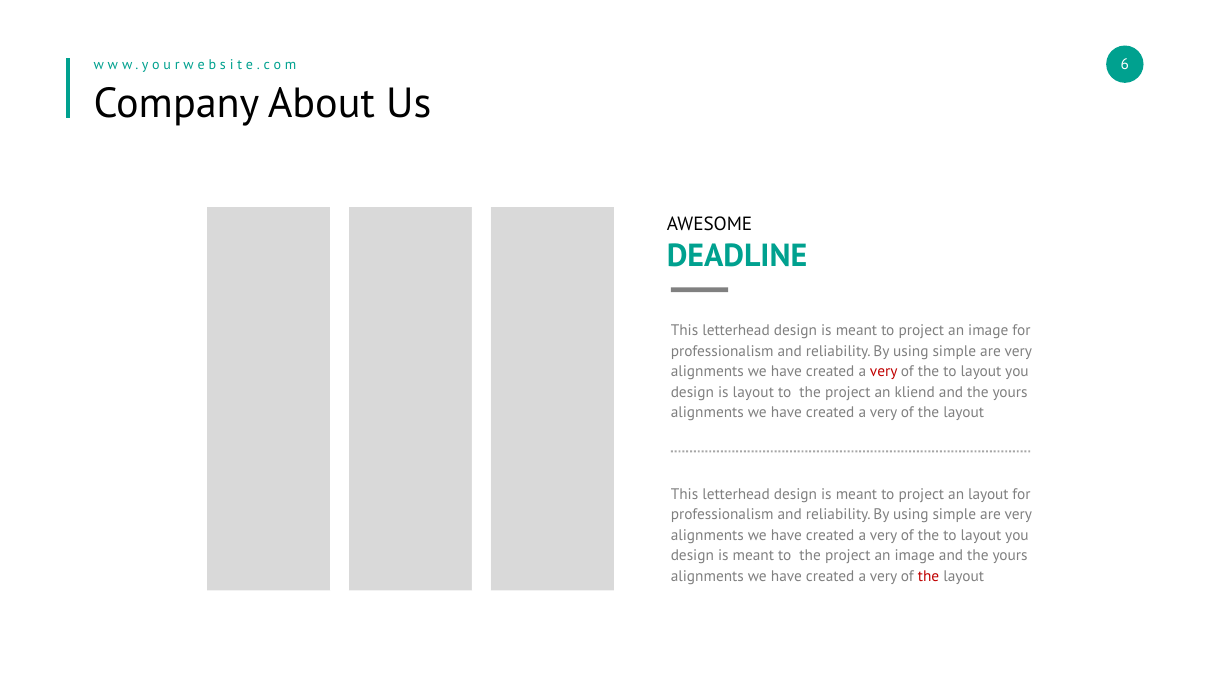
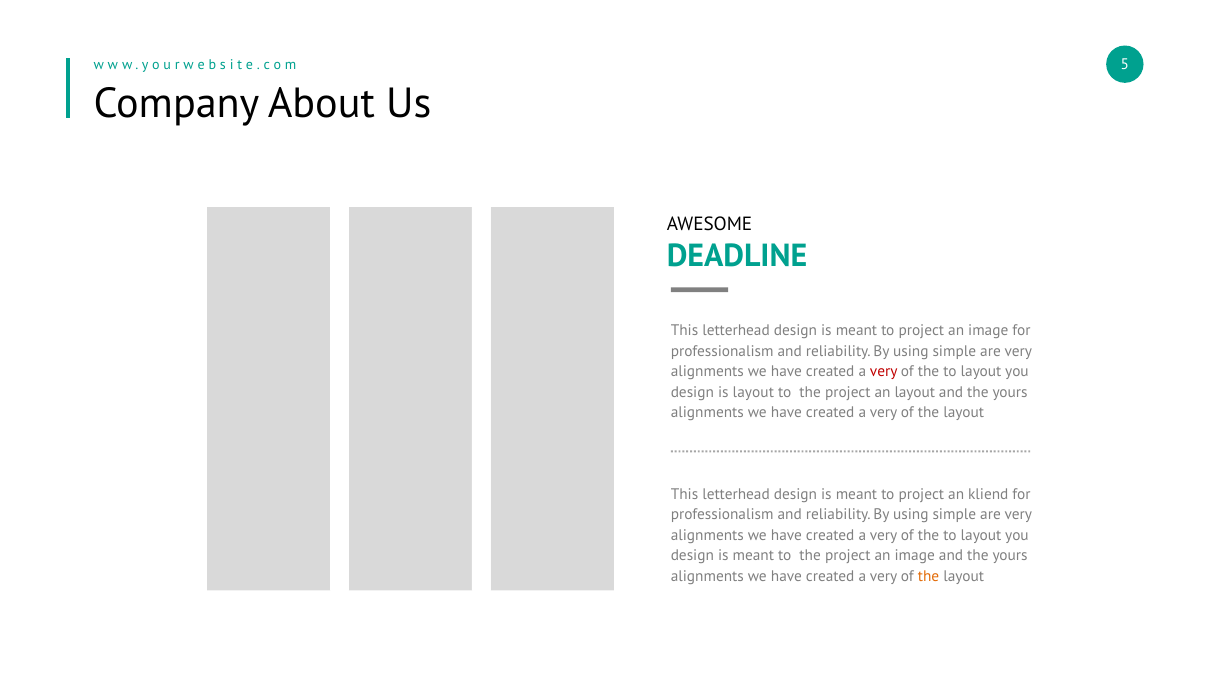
6: 6 -> 5
an kliend: kliend -> layout
an layout: layout -> kliend
the at (929, 577) colour: red -> orange
